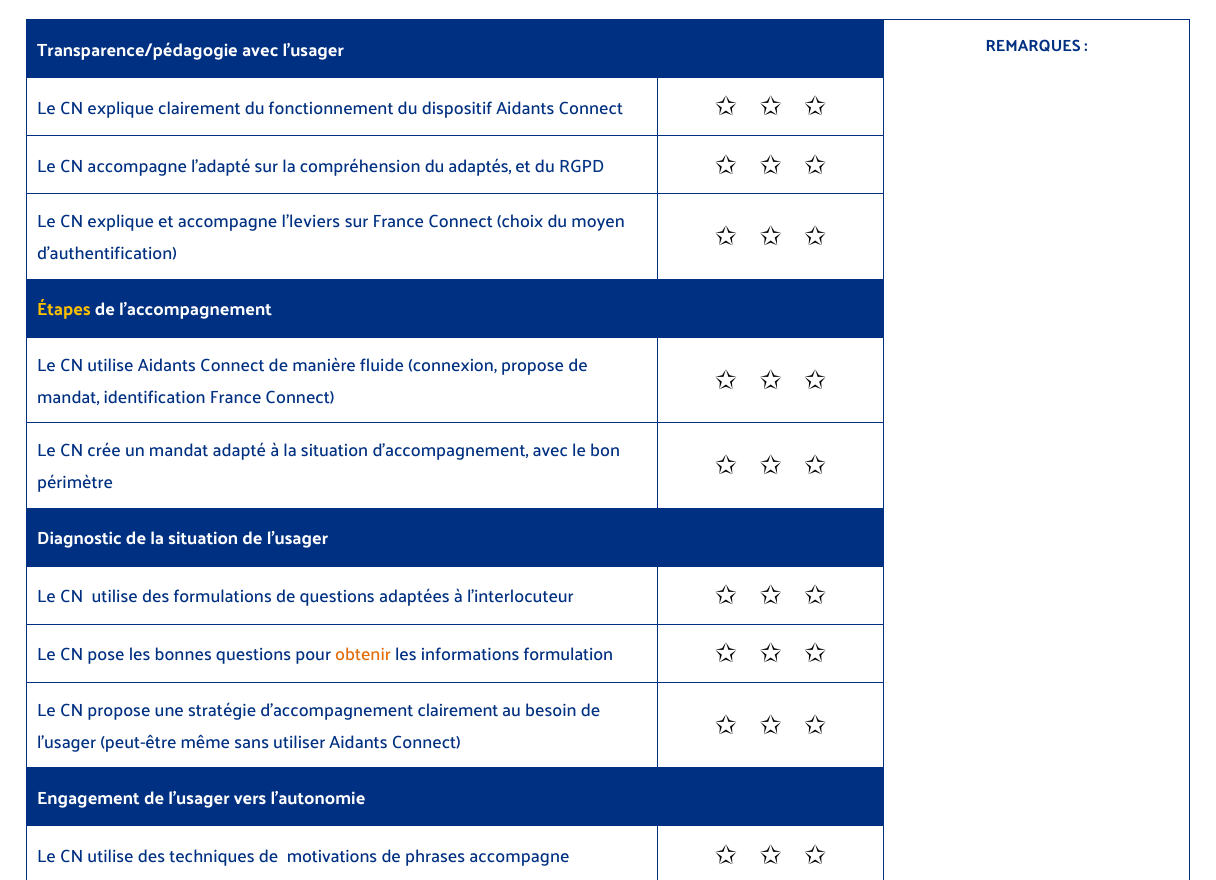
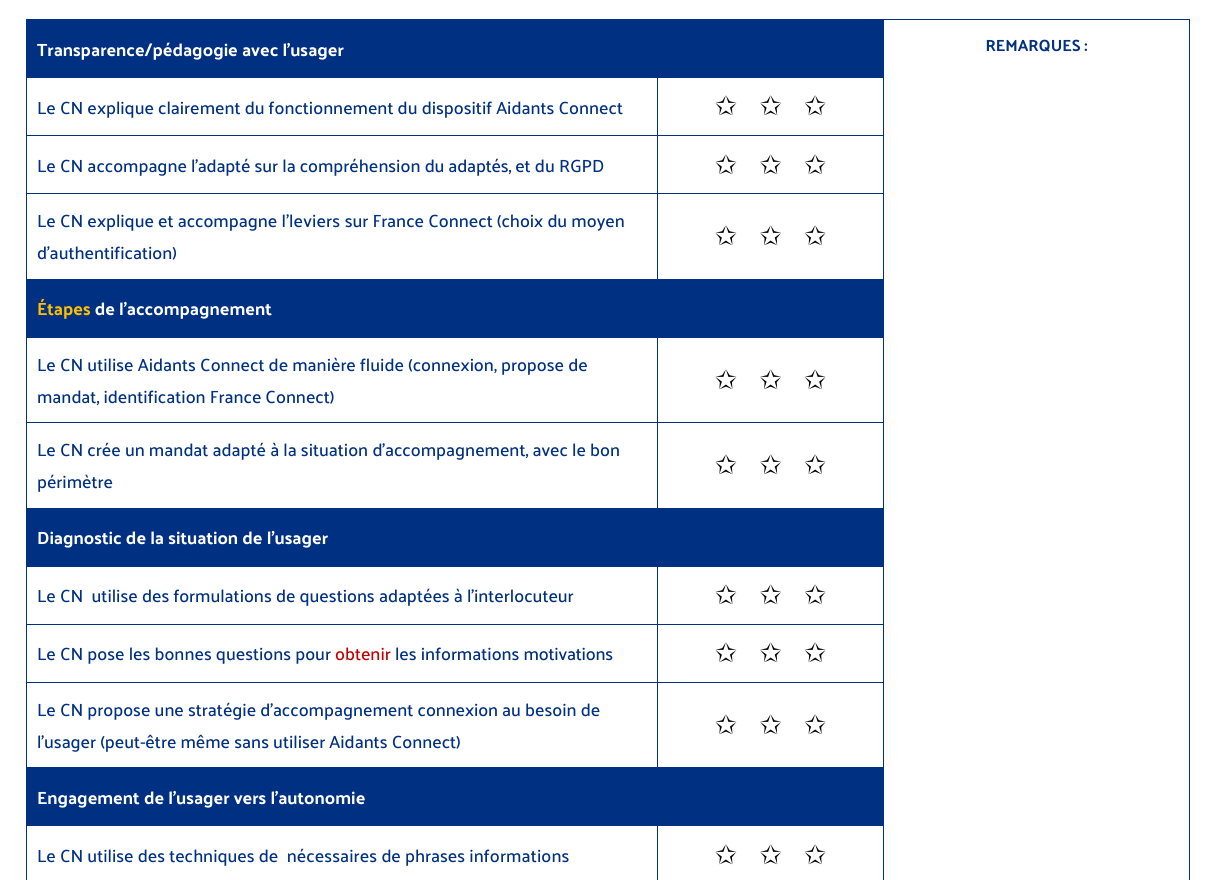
obtenir colour: orange -> red
informations formulation: formulation -> motivations
d’accompagnement clairement: clairement -> connexion
techniques de motivations: motivations -> nécessaires
phrases accompagne: accompagne -> informations
